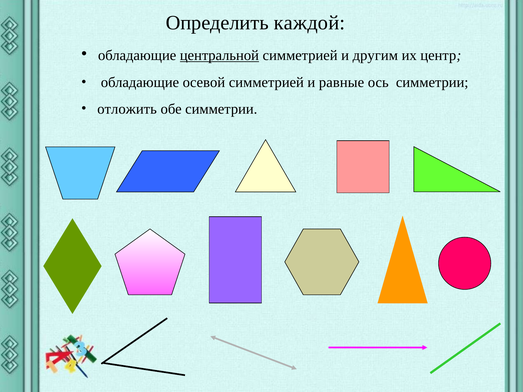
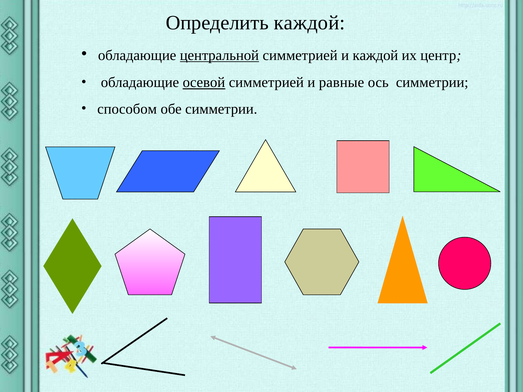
и другим: другим -> каждой
осевой underline: none -> present
отложить: отложить -> способом
